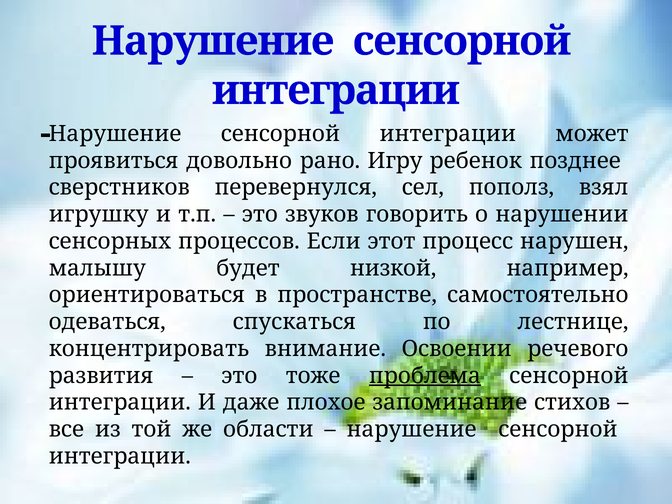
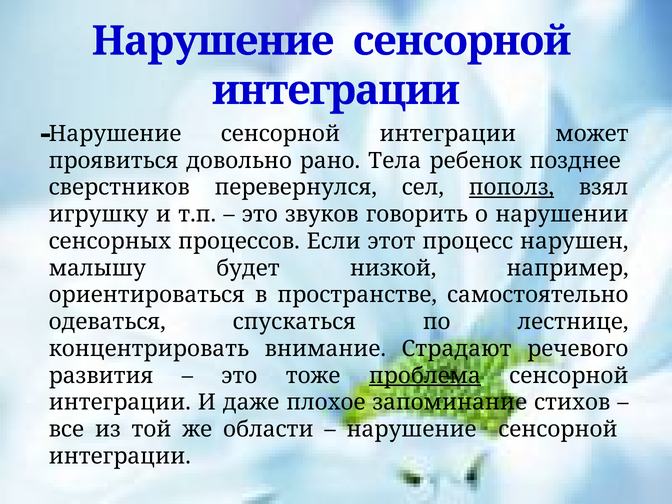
Игру: Игру -> Тела
пополз underline: none -> present
Освоении: Освоении -> Страдают
